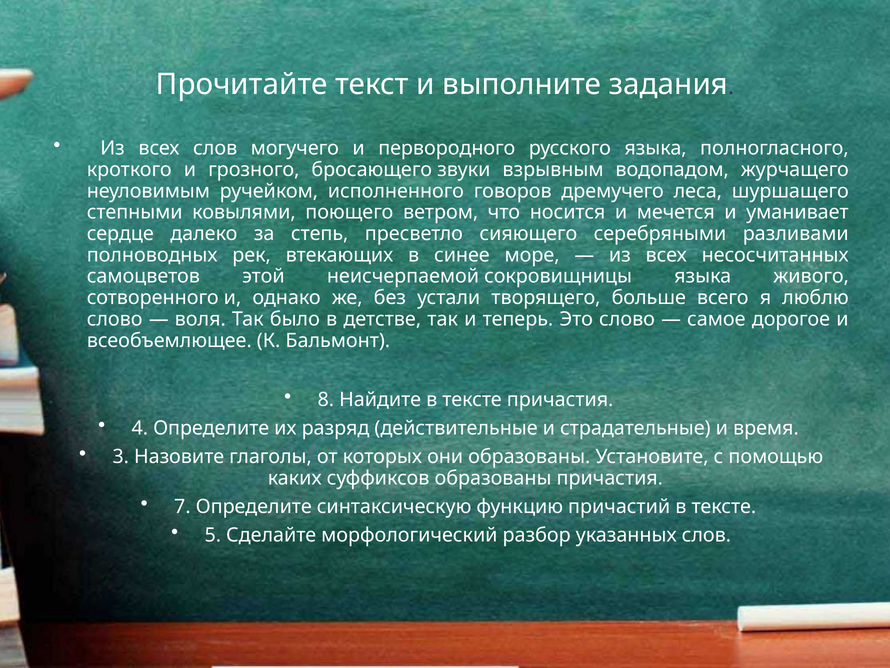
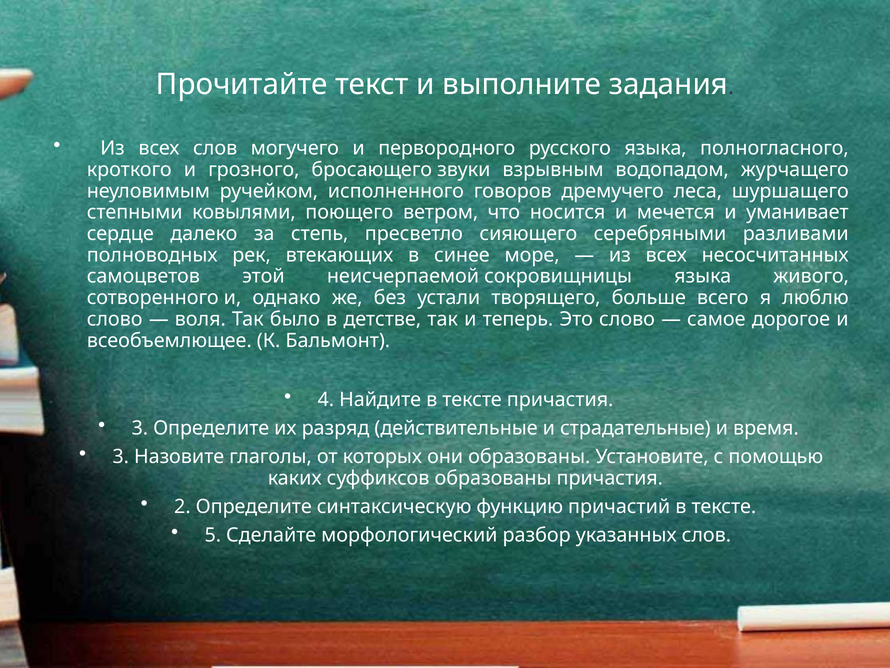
8: 8 -> 4
4 at (140, 428): 4 -> 3
7: 7 -> 2
